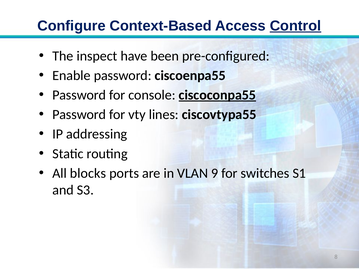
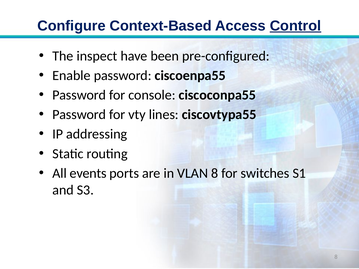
ciscoconpa55 underline: present -> none
blocks: blocks -> events
VLAN 9: 9 -> 8
